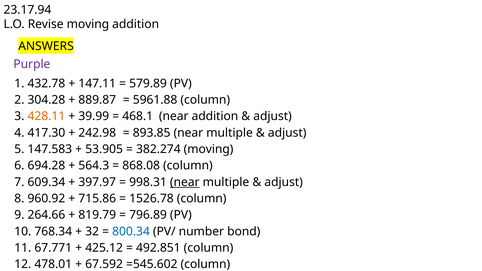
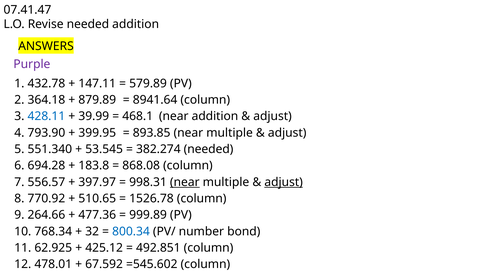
23.17.94: 23.17.94 -> 07.41.47
Revise moving: moving -> needed
304.28: 304.28 -> 364.18
889.87: 889.87 -> 879.89
5961.88: 5961.88 -> 8941.64
428.11 colour: orange -> blue
417.30: 417.30 -> 793.90
242.98: 242.98 -> 399.95
147.583: 147.583 -> 551.340
53.905: 53.905 -> 53.545
382.274 moving: moving -> needed
564.3: 564.3 -> 183.8
609.34: 609.34 -> 556.57
adjust at (284, 182) underline: none -> present
960.92: 960.92 -> 770.92
715.86: 715.86 -> 510.65
819.79: 819.79 -> 477.36
796.89: 796.89 -> 999.89
67.771: 67.771 -> 62.925
